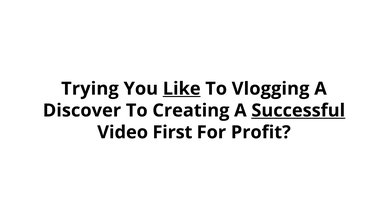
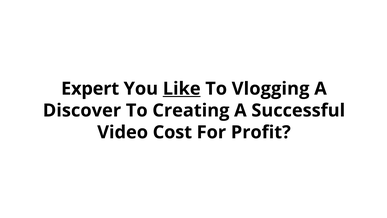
Trying: Trying -> Expert
Successful underline: present -> none
First: First -> Cost
